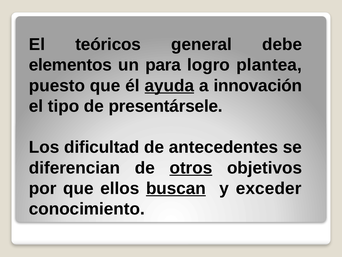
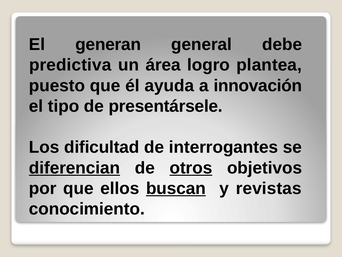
teóricos: teóricos -> generan
elementos: elementos -> predictiva
para: para -> área
ayuda underline: present -> none
antecedentes: antecedentes -> interrogantes
diferencian underline: none -> present
exceder: exceder -> revistas
